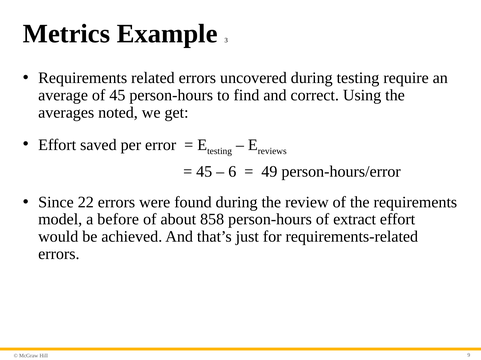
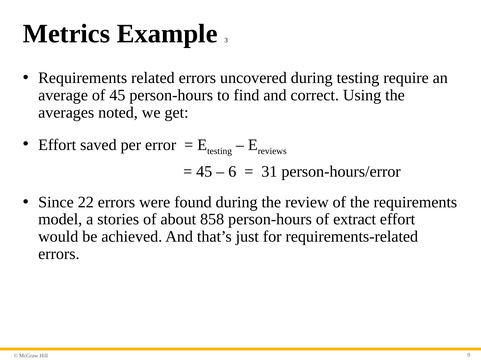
49: 49 -> 31
before: before -> stories
